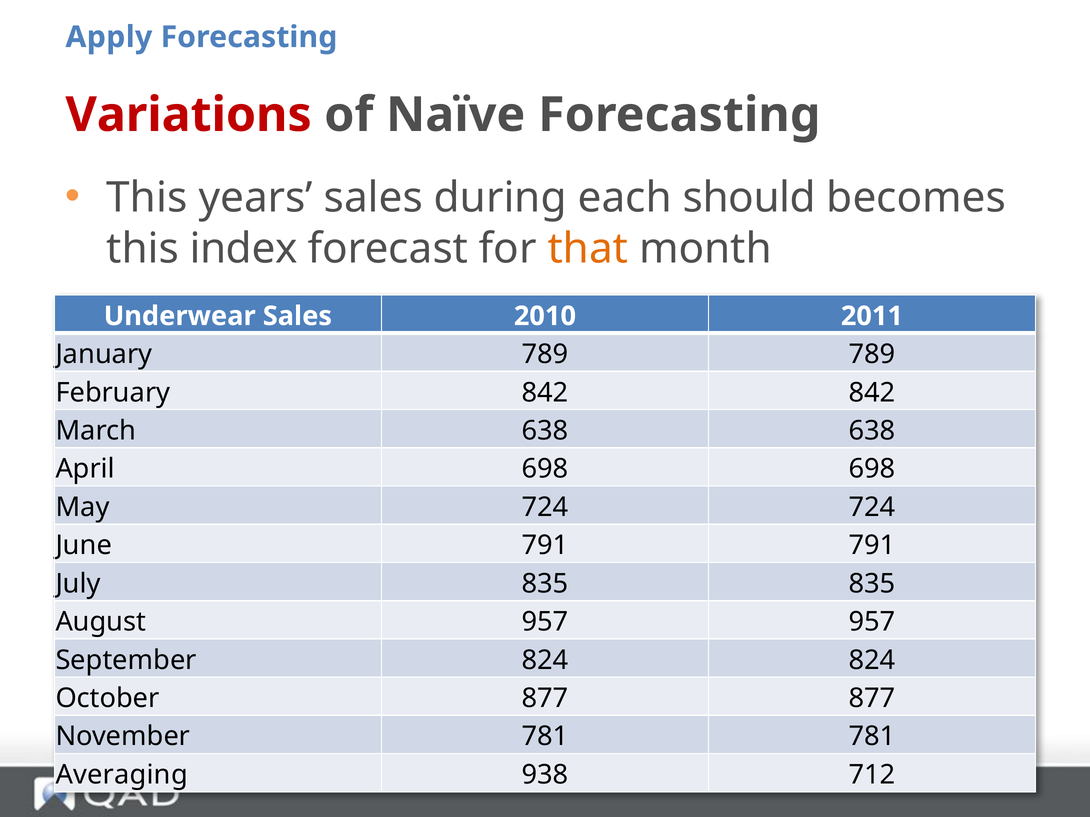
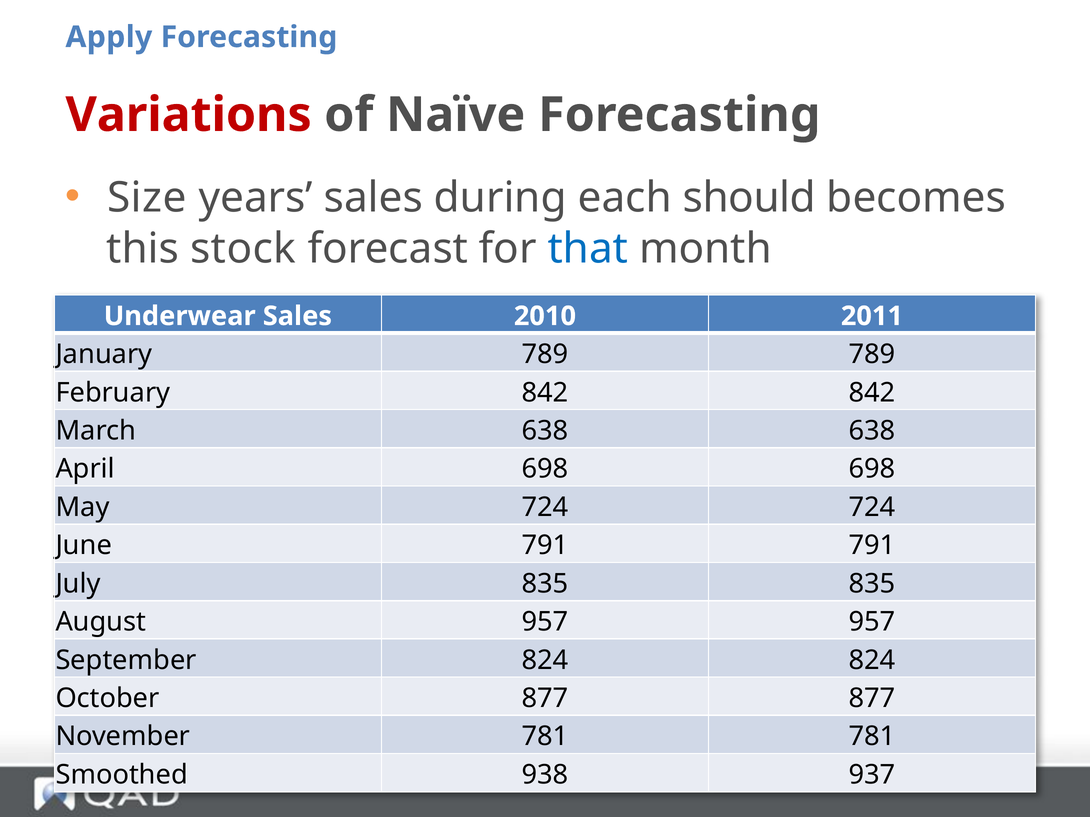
This at (147, 198): This -> Size
index: index -> stock
that colour: orange -> blue
Averaging: Averaging -> Smoothed
712: 712 -> 937
